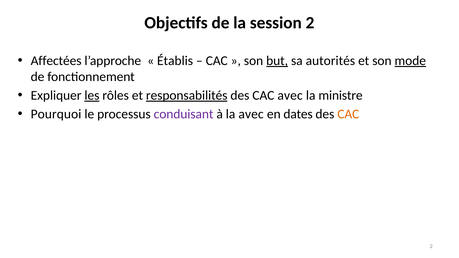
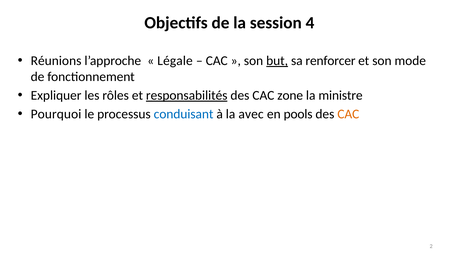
session 2: 2 -> 4
Affectées: Affectées -> Réunions
Établis: Établis -> Légale
autorités: autorités -> renforcer
mode underline: present -> none
les underline: present -> none
CAC avec: avec -> zone
conduisant colour: purple -> blue
dates: dates -> pools
